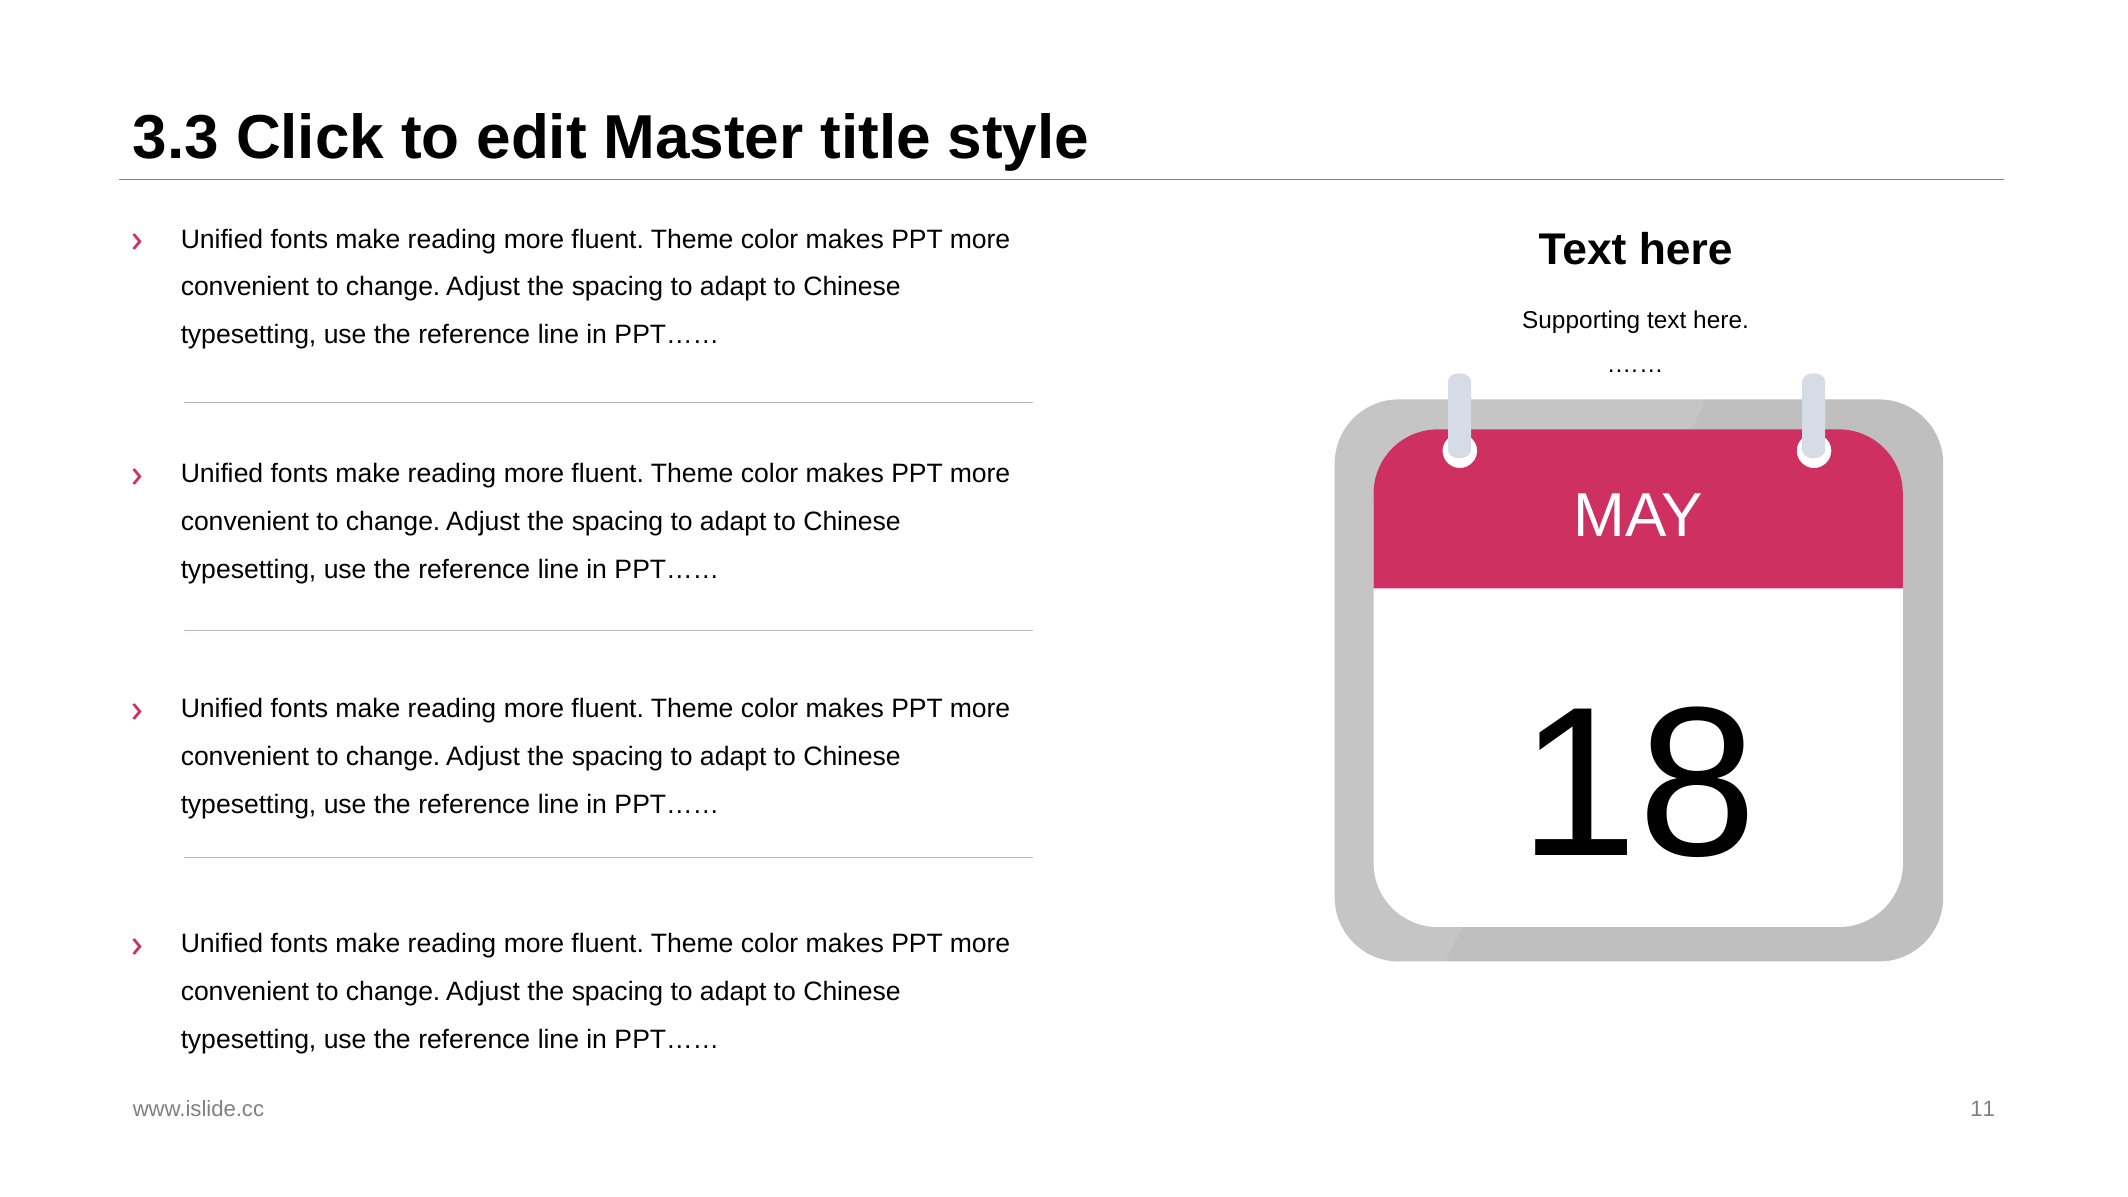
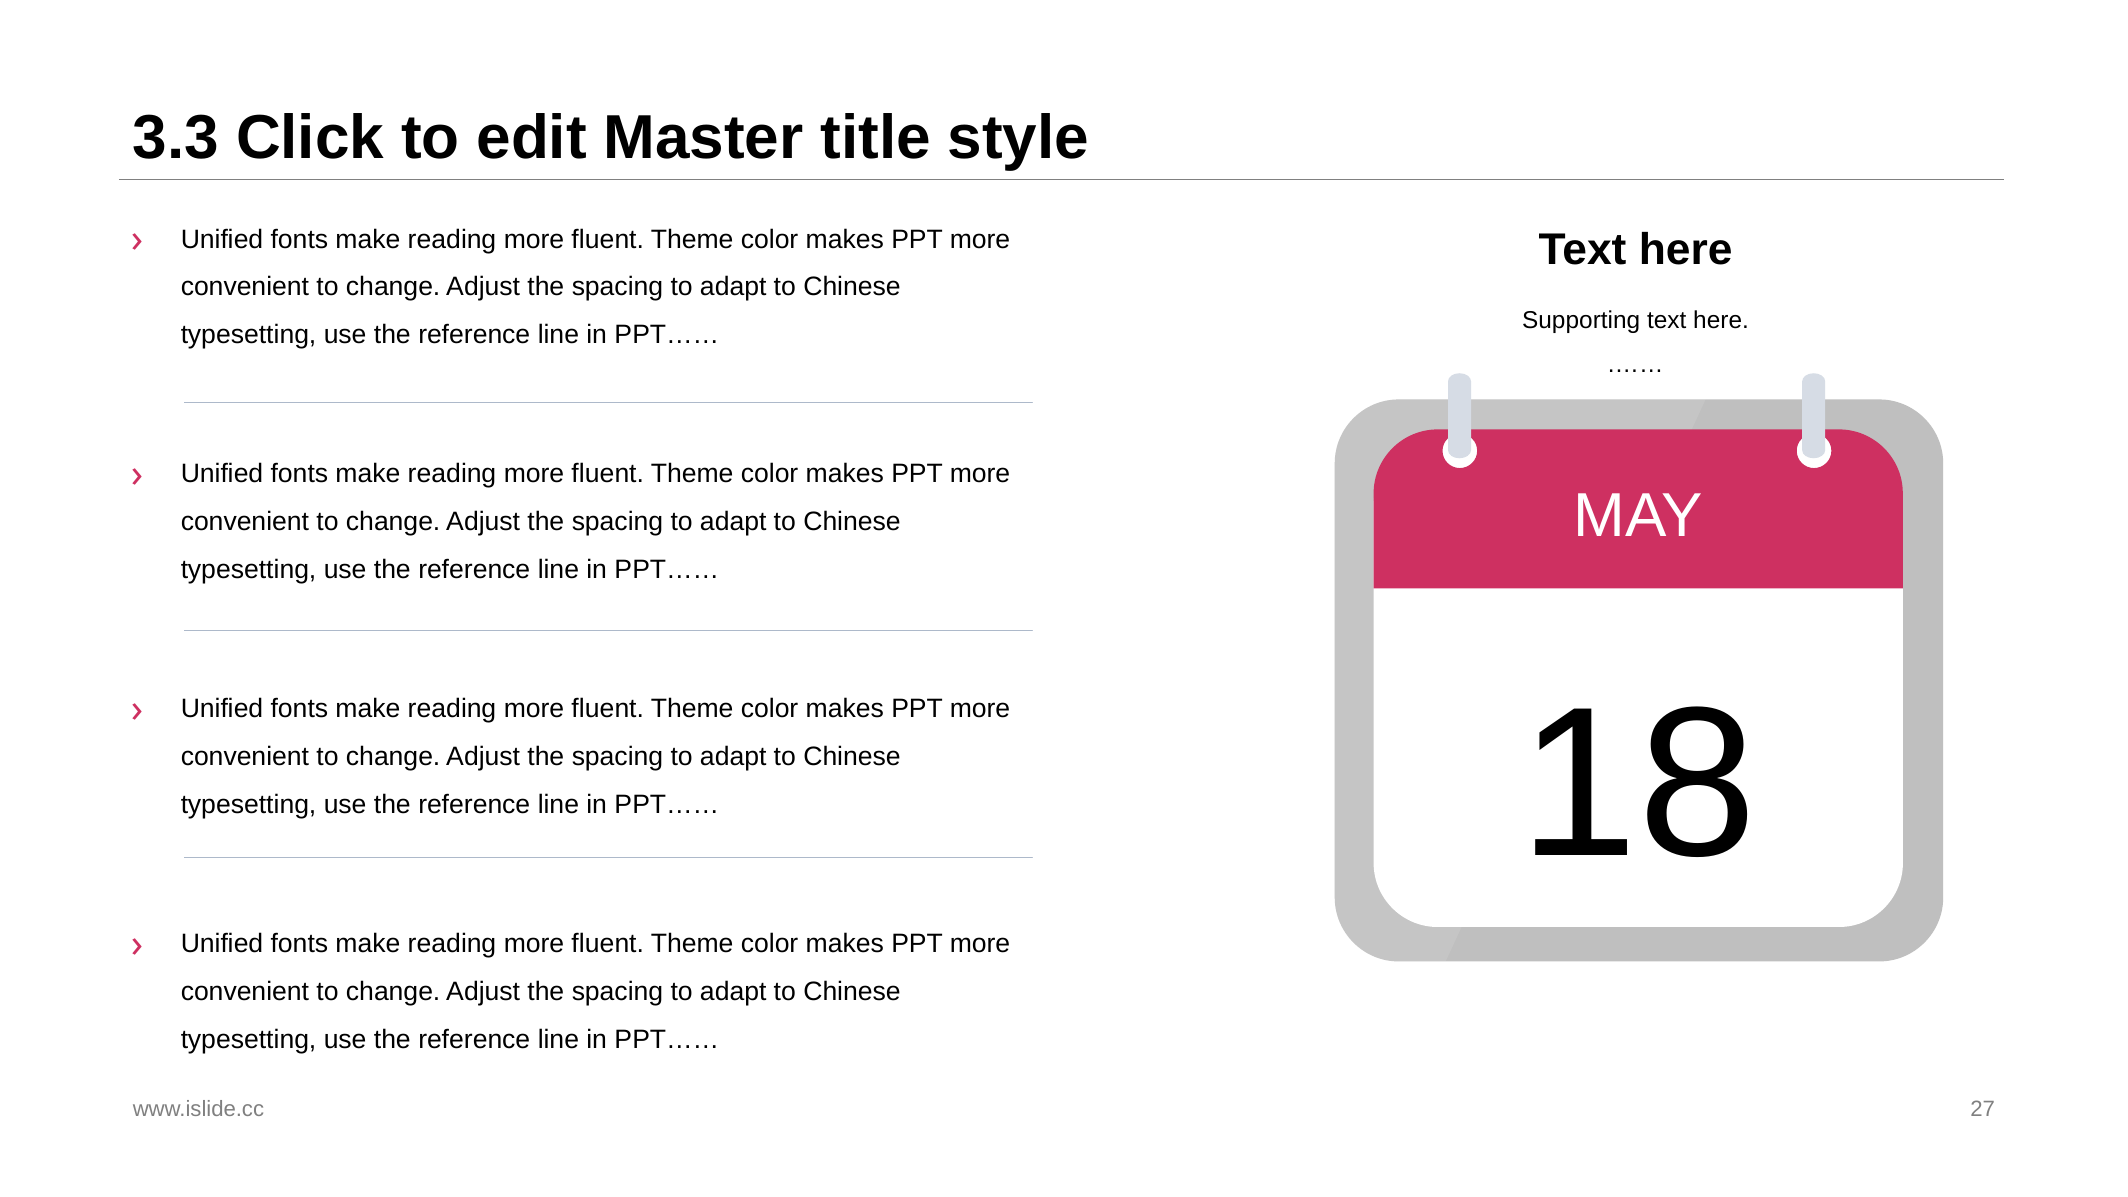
11: 11 -> 27
